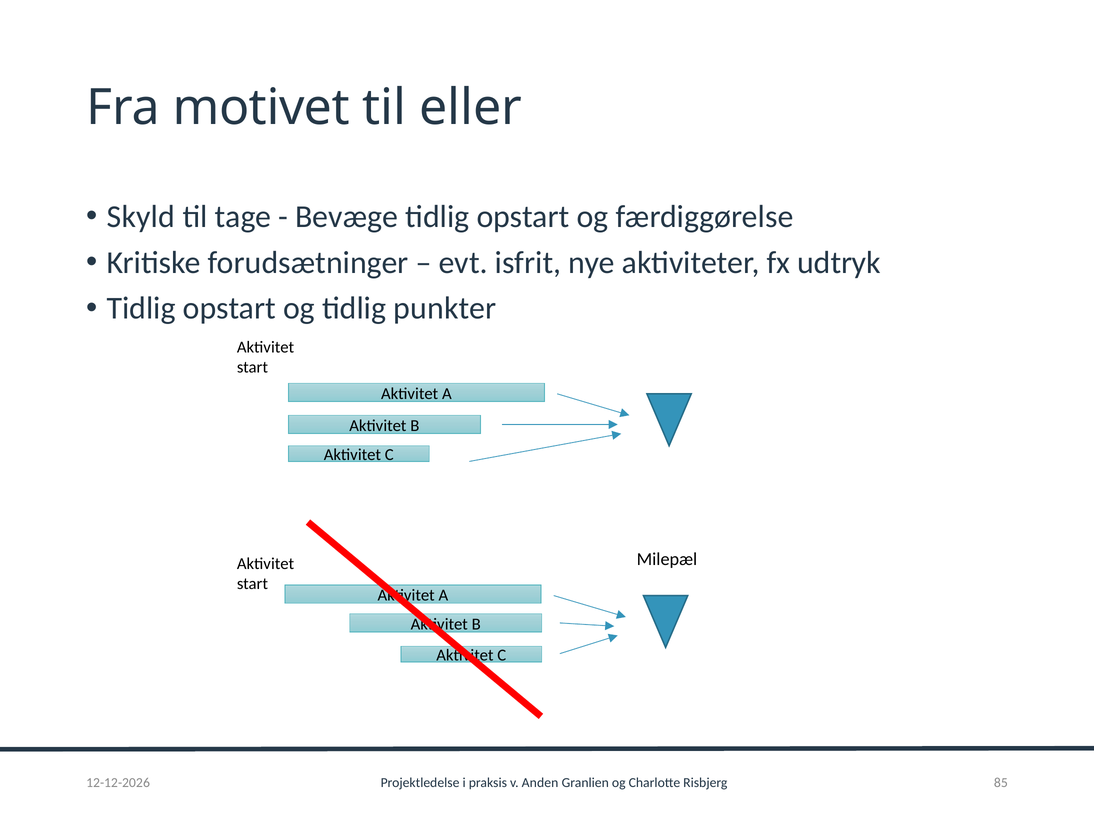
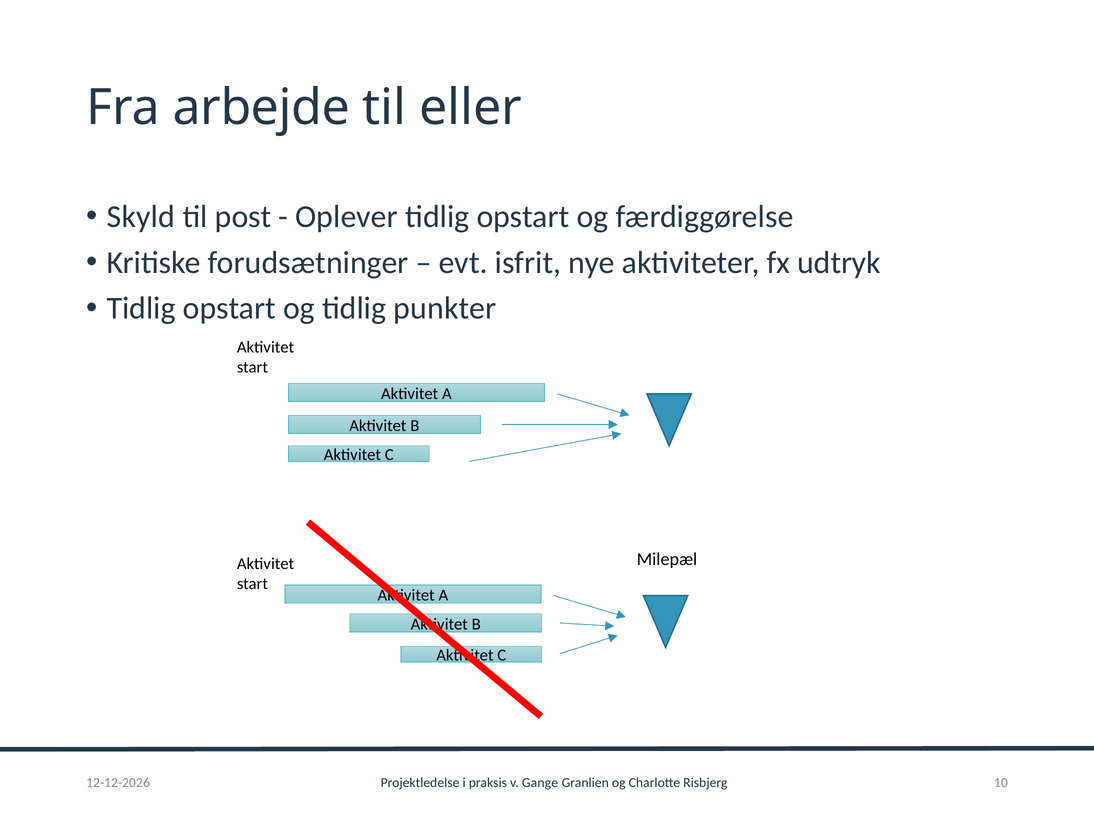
motivet: motivet -> arbejde
tage: tage -> post
Bevæge: Bevæge -> Oplever
Anden: Anden -> Gange
85: 85 -> 10
